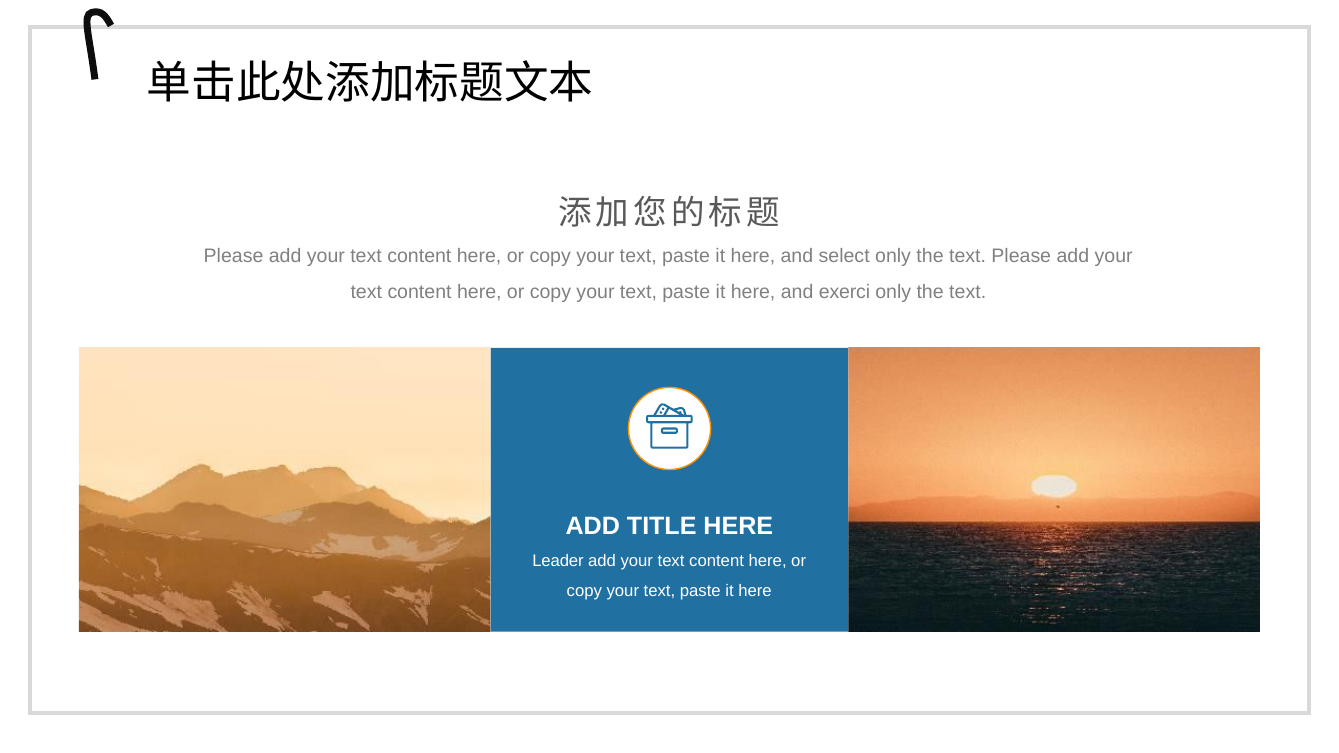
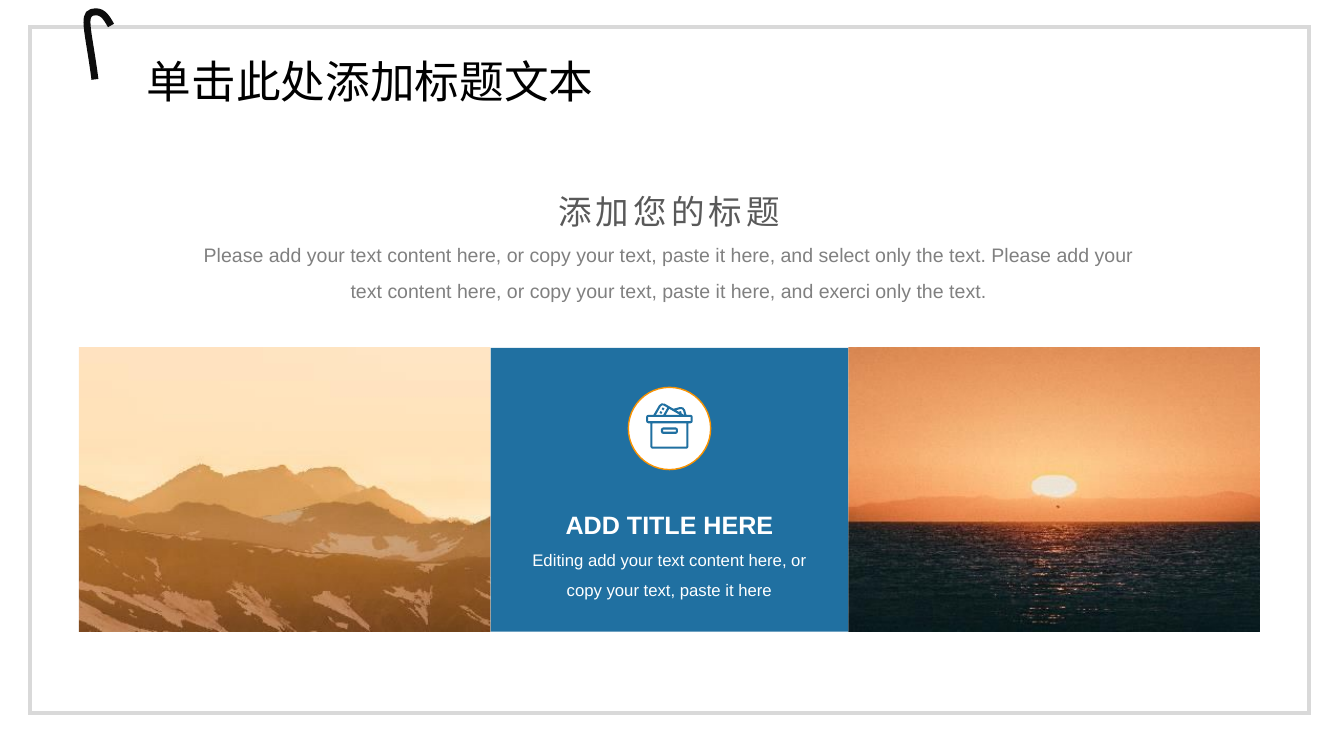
Leader: Leader -> Editing
